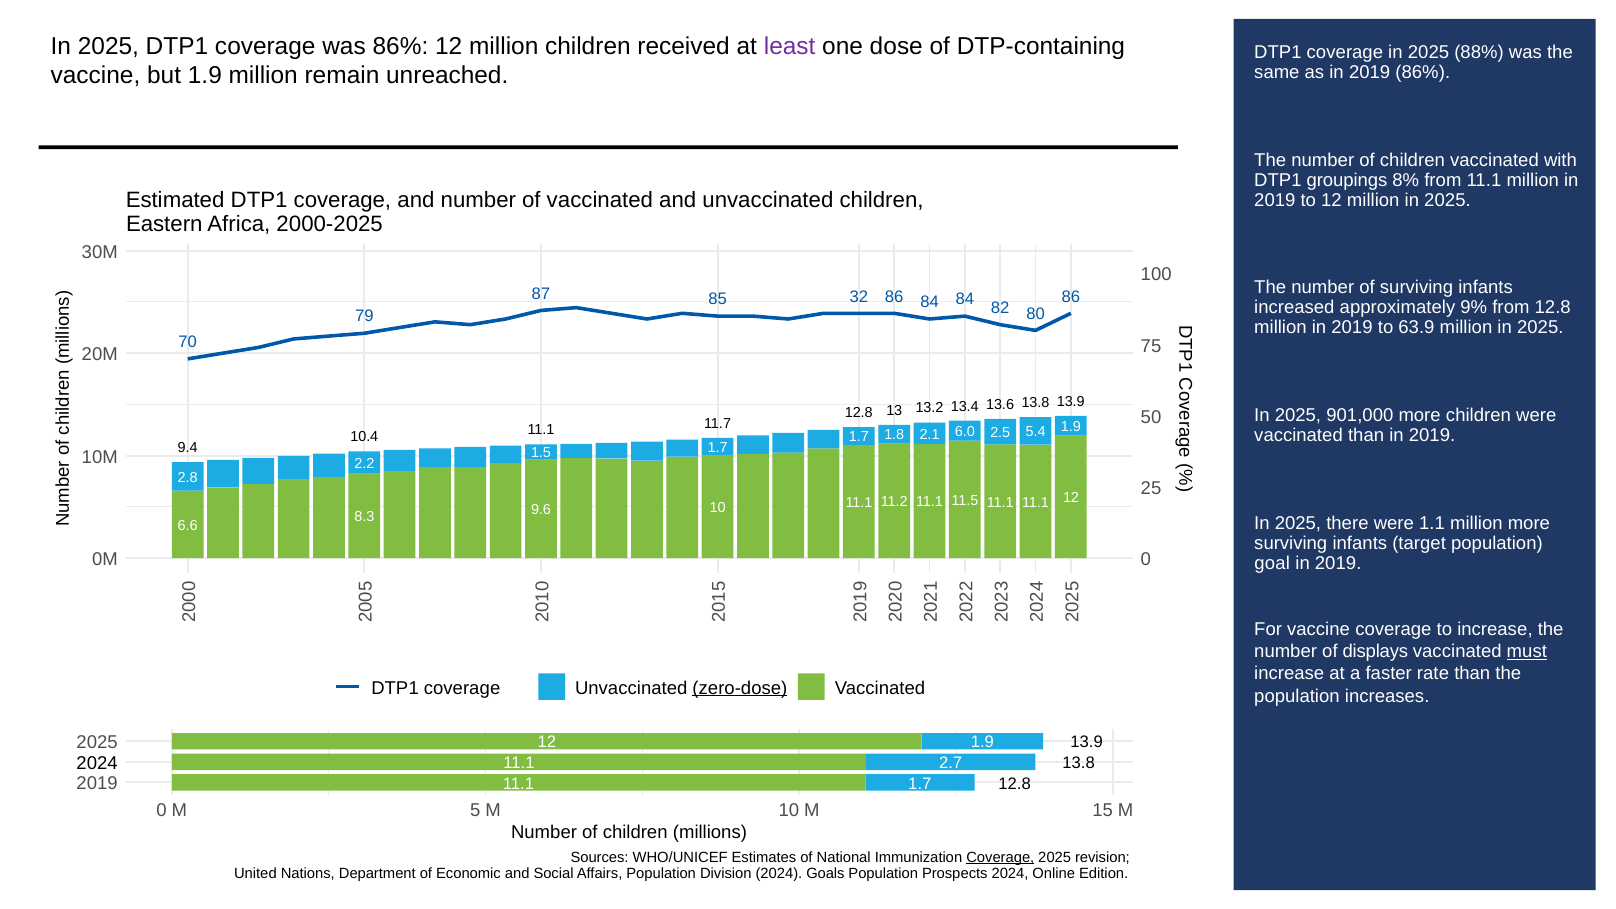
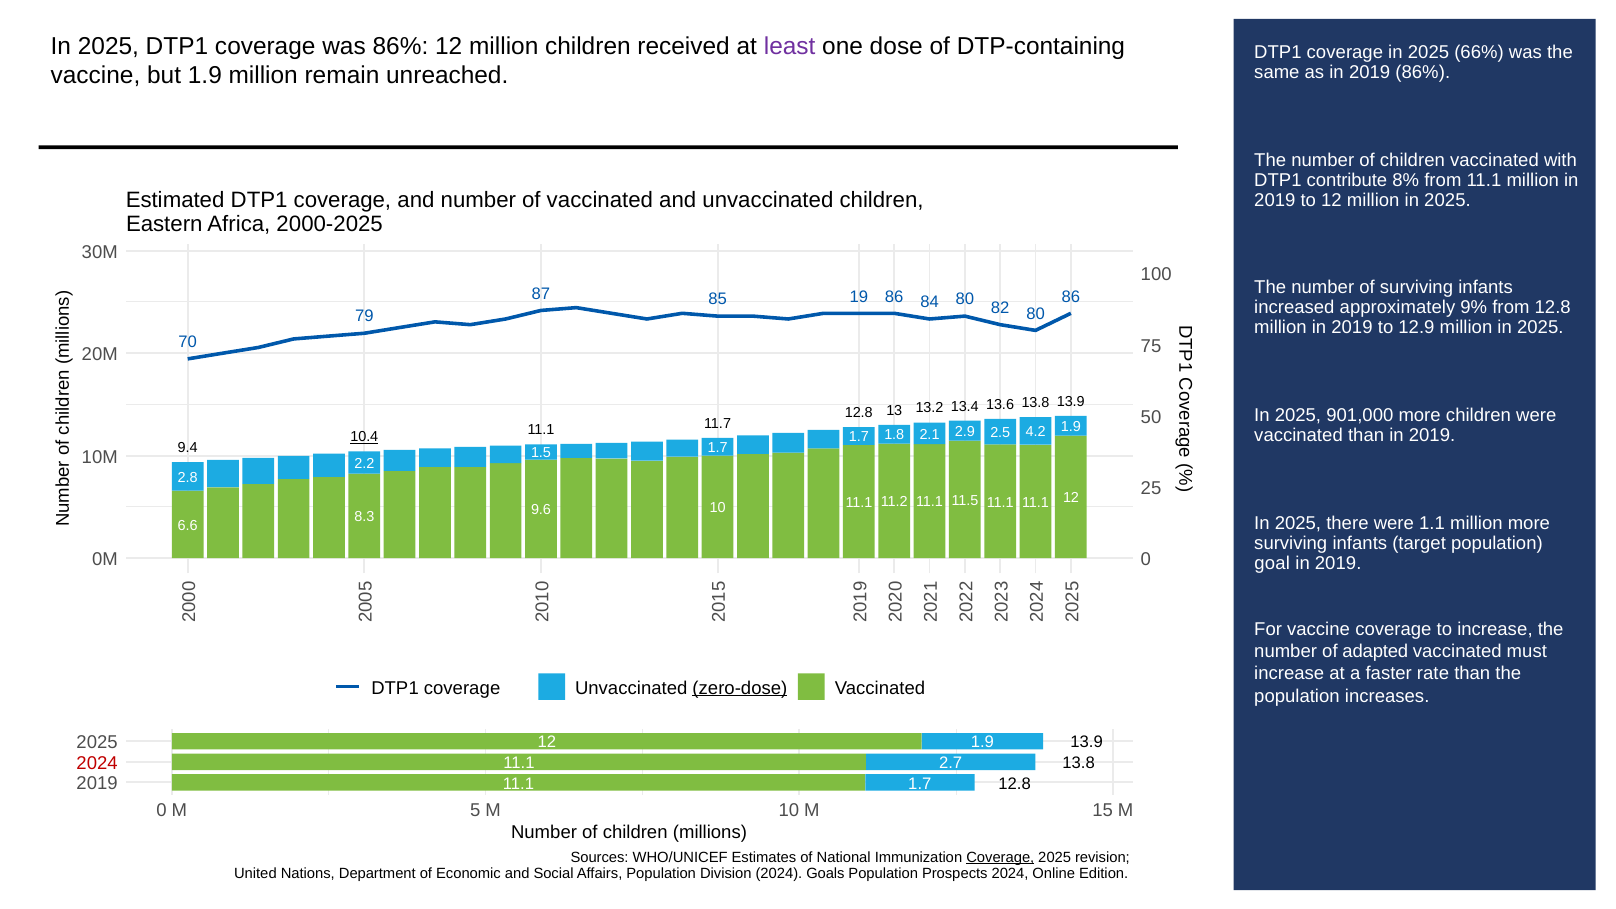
88%: 88% -> 66%
groupings: groupings -> contribute
32: 32 -> 19
84 84: 84 -> 80
63.9: 63.9 -> 12.9
6.0: 6.0 -> 2.9
5.4: 5.4 -> 4.2
10.4 underline: none -> present
displays: displays -> adapted
must underline: present -> none
2024 at (97, 763) colour: black -> red
